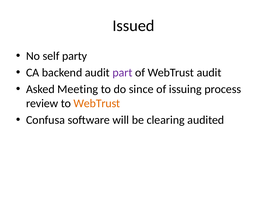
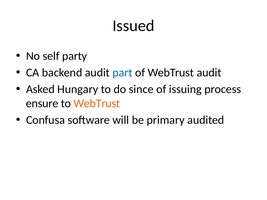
part colour: purple -> blue
Meeting: Meeting -> Hungary
review: review -> ensure
clearing: clearing -> primary
